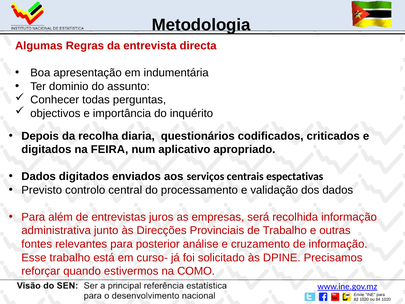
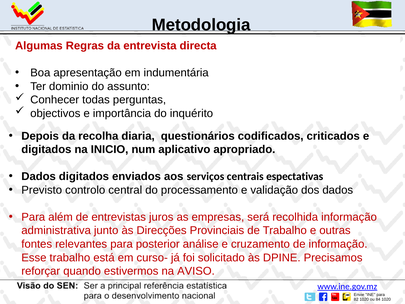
FEIRA: FEIRA -> INICIO
COMO: COMO -> AVISO
